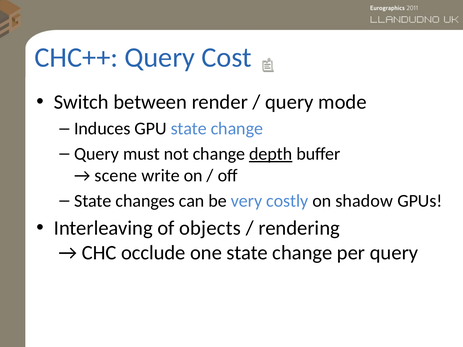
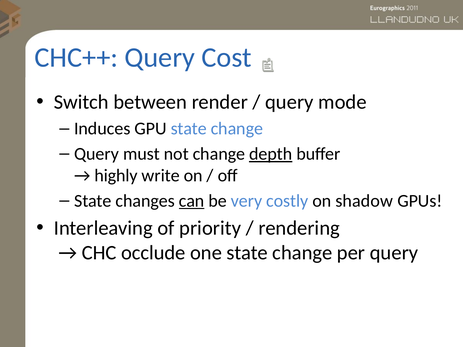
scene: scene -> highly
can underline: none -> present
objects: objects -> priority
